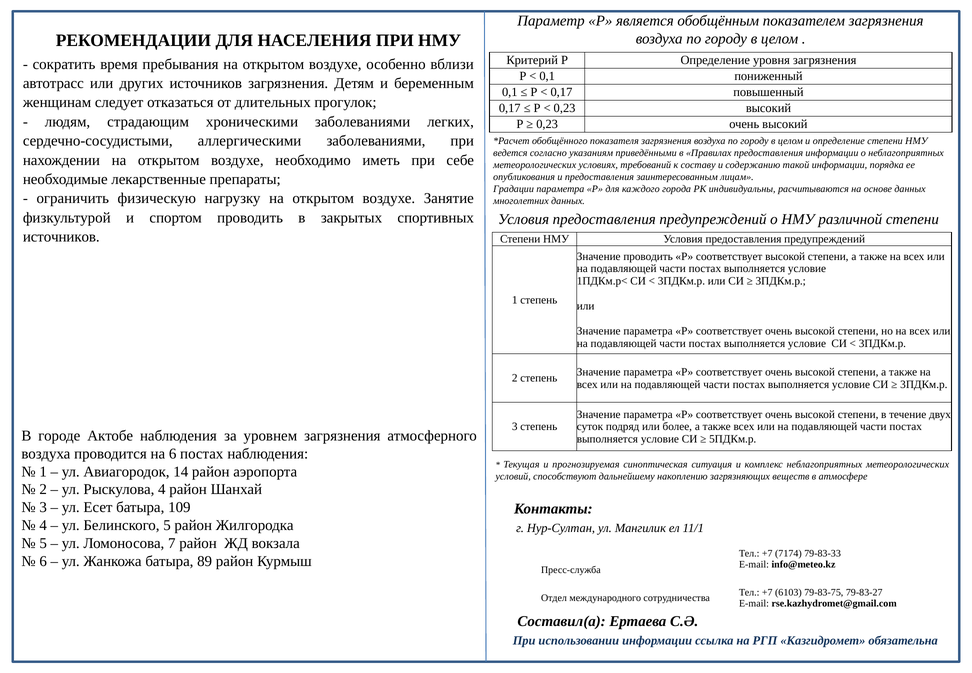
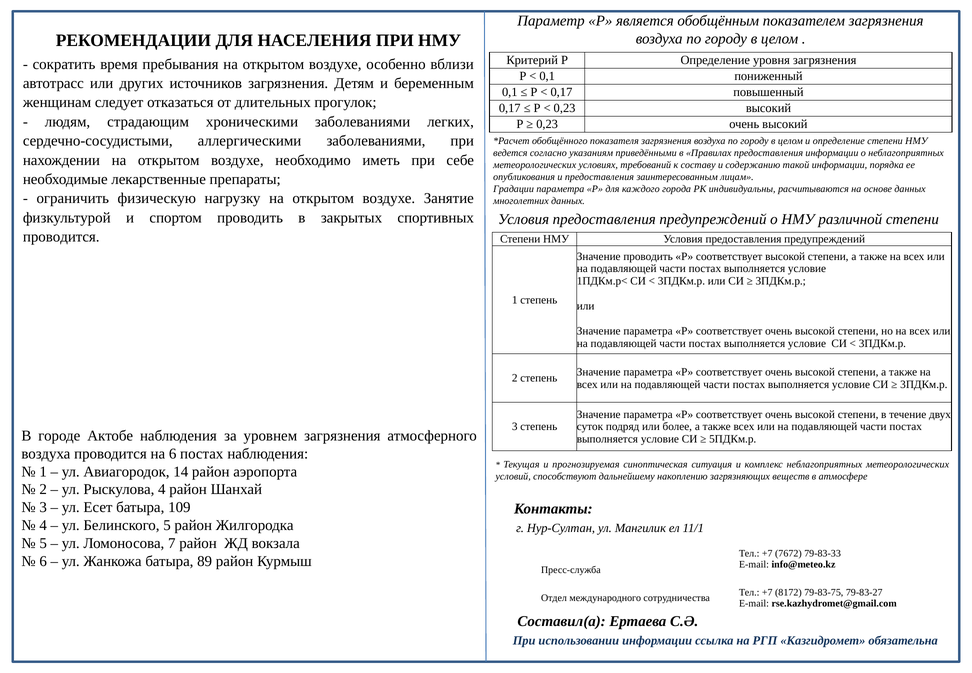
источников at (61, 237): источников -> проводится
7174: 7174 -> 7672
6103: 6103 -> 8172
